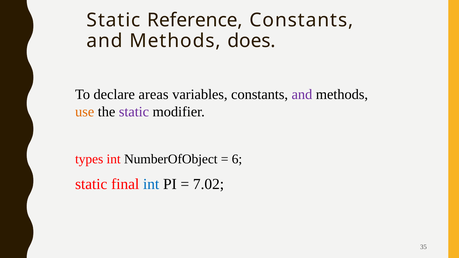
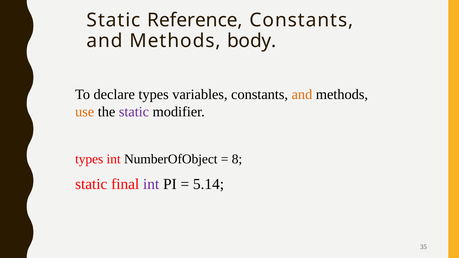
does: does -> body
declare areas: areas -> types
and at (302, 94) colour: purple -> orange
6: 6 -> 8
int at (151, 184) colour: blue -> purple
7.02: 7.02 -> 5.14
